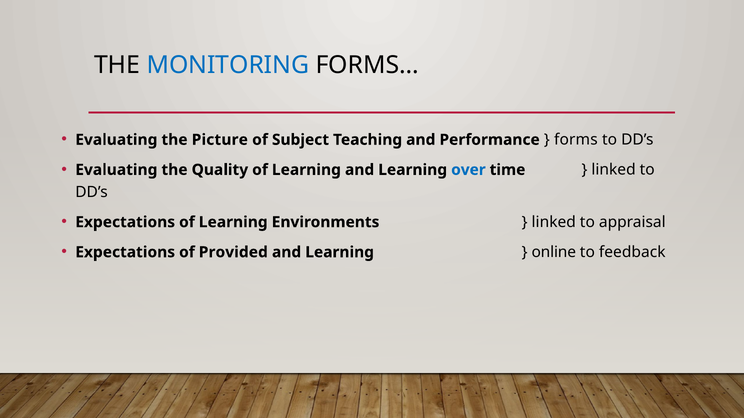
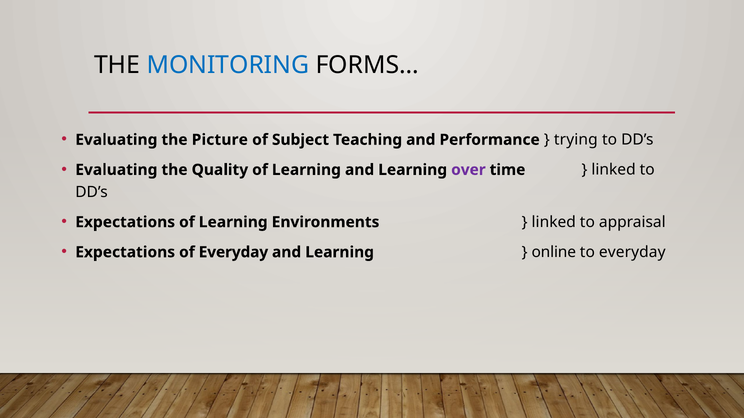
forms: forms -> trying
over colour: blue -> purple
of Provided: Provided -> Everyday
to feedback: feedback -> everyday
